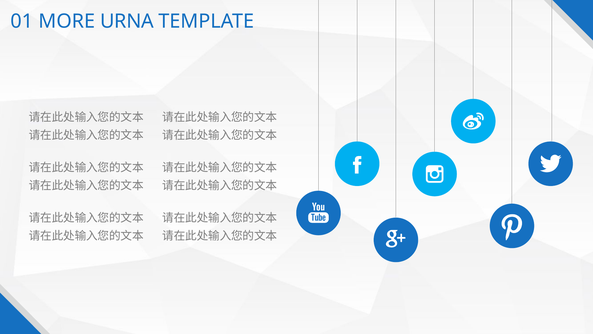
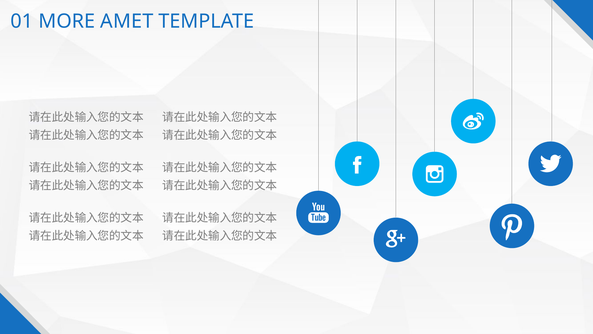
URNA: URNA -> AMET
